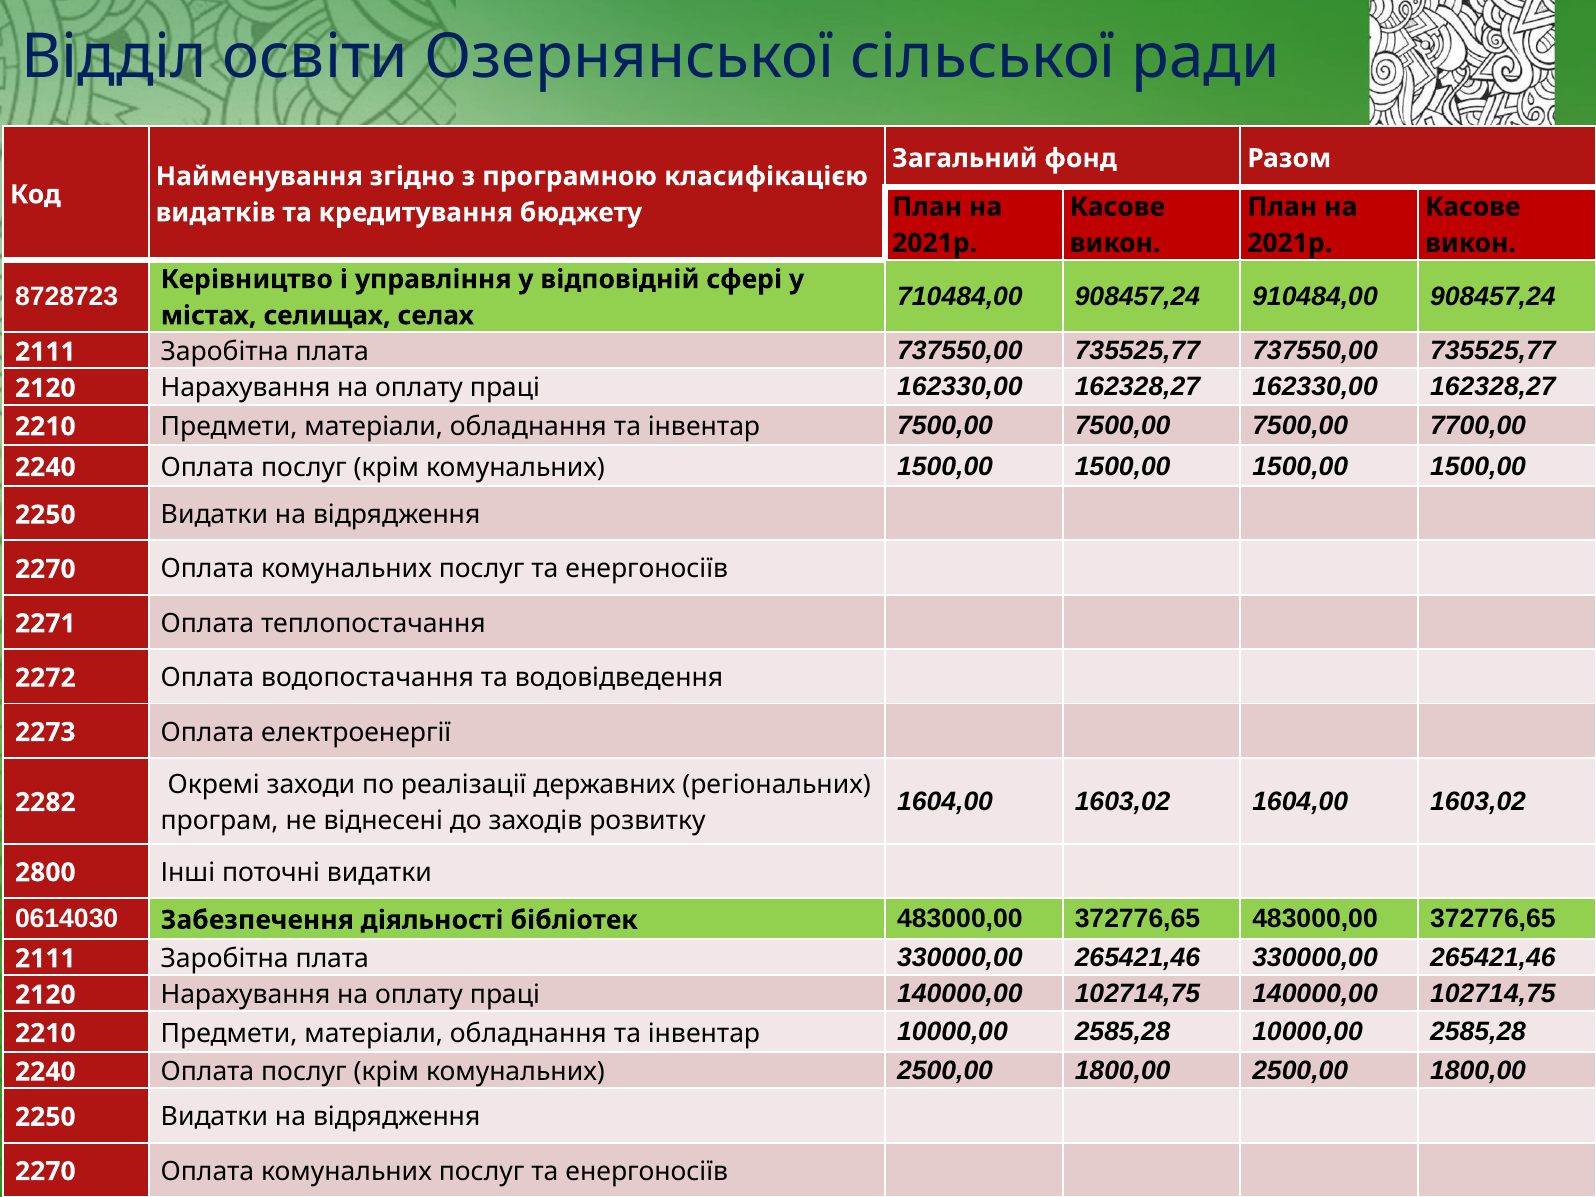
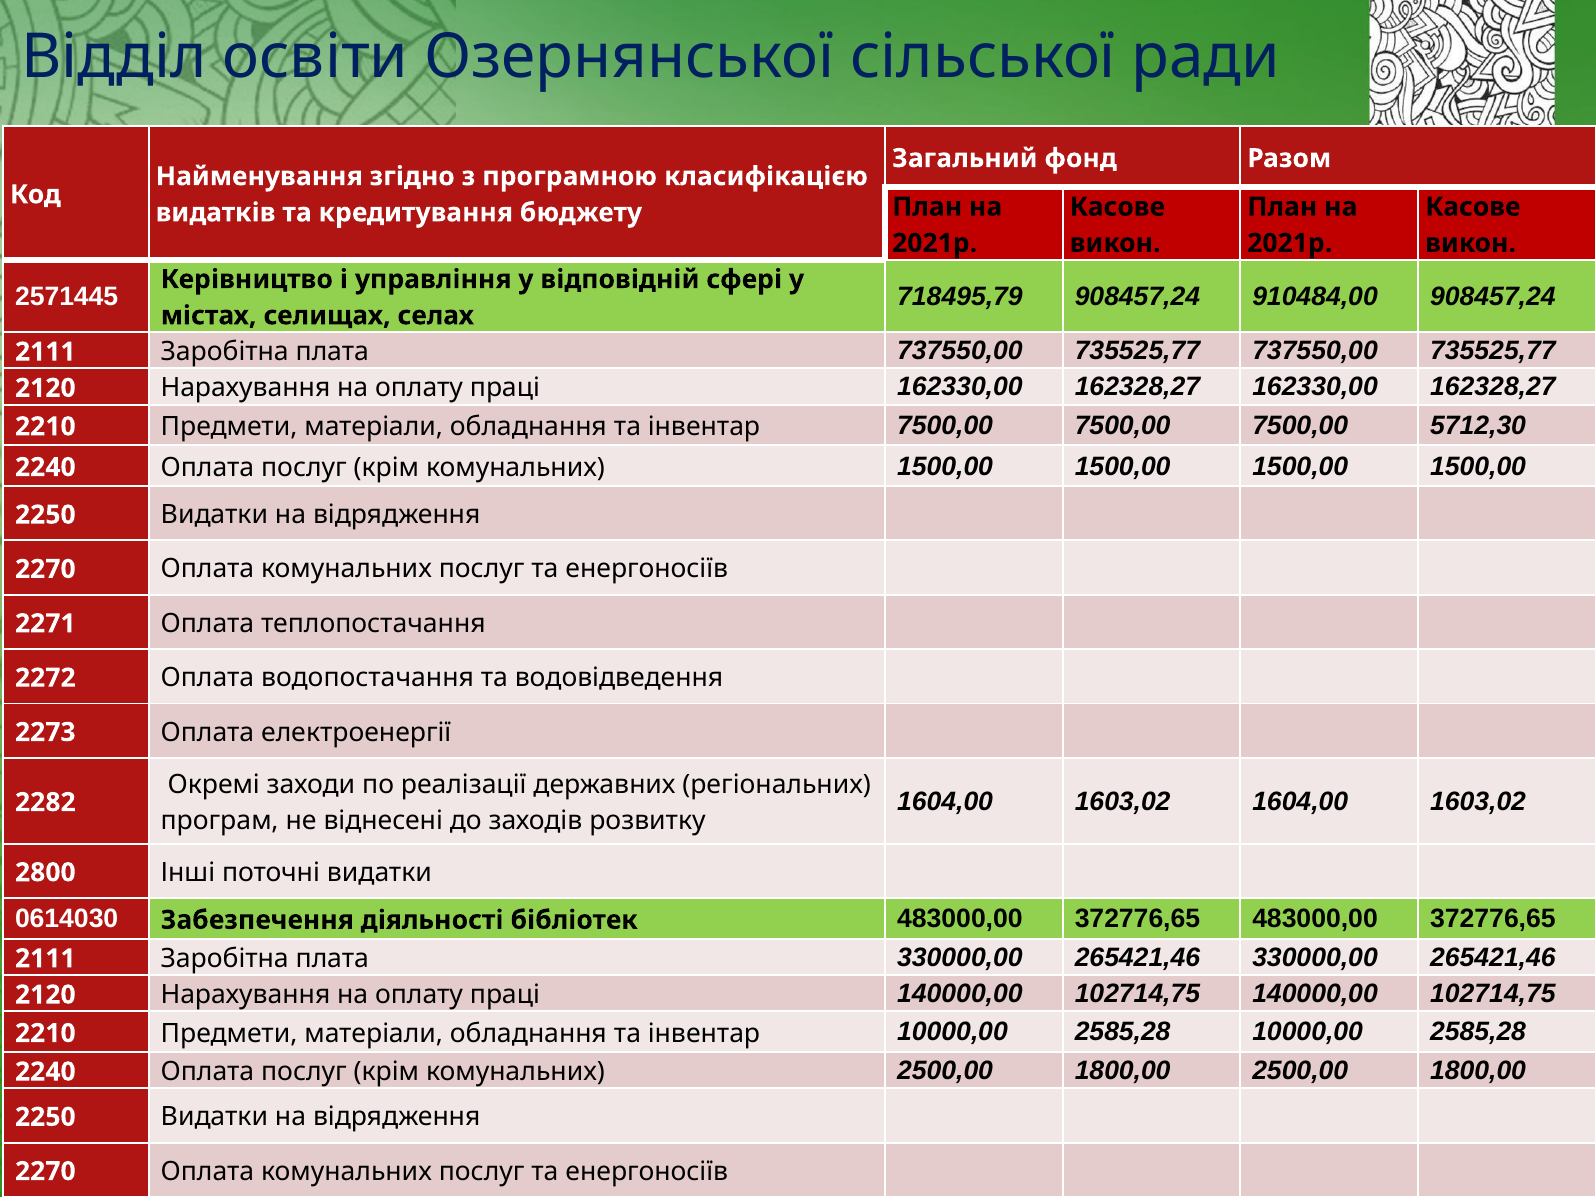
8728723: 8728723 -> 2571445
710484,00: 710484,00 -> 718495,79
7700,00: 7700,00 -> 5712,30
